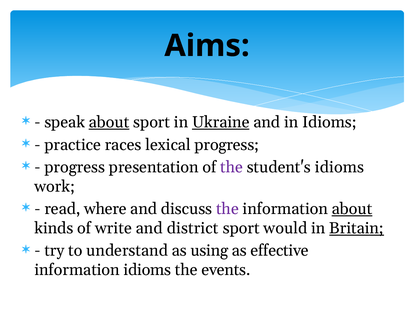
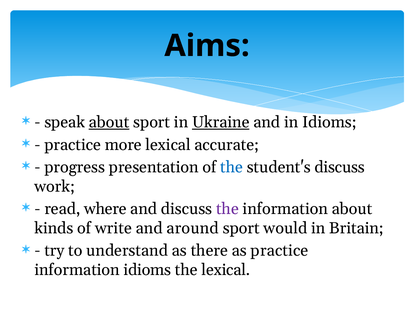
races: races -> more
lexical progress: progress -> accurate
the at (232, 167) colour: purple -> blue
student's idioms: idioms -> discuss
about at (352, 209) underline: present -> none
district: district -> around
Britain underline: present -> none
using: using -> there
as effective: effective -> practice
the events: events -> lexical
